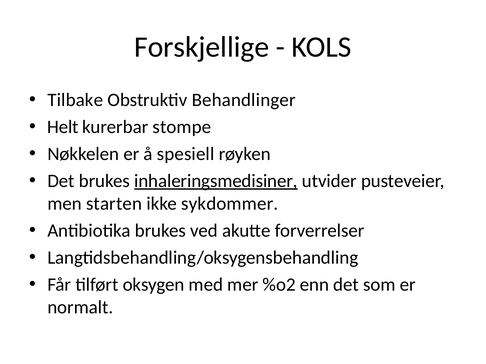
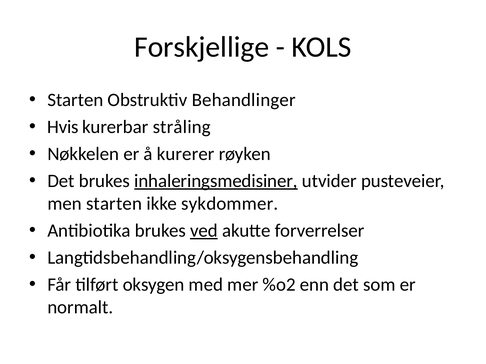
Tilbake at (75, 100): Tilbake -> Starten
Helt: Helt -> Hvis
stompe: stompe -> stråling
spesiell: spesiell -> kurerer
ved underline: none -> present
